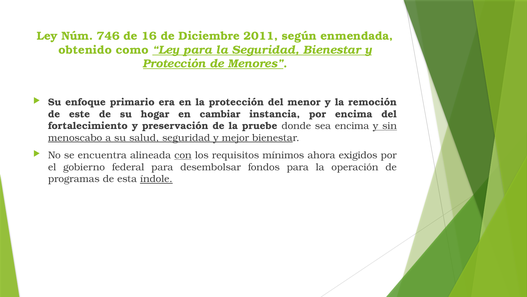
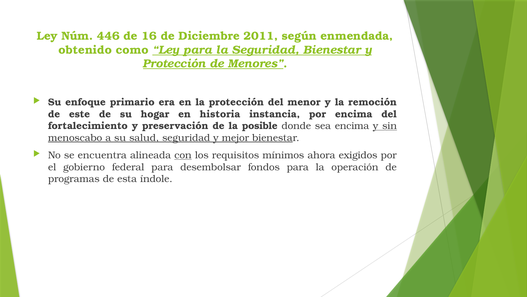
746: 746 -> 446
cambiar: cambiar -> historia
pruebe: pruebe -> posible
índole underline: present -> none
